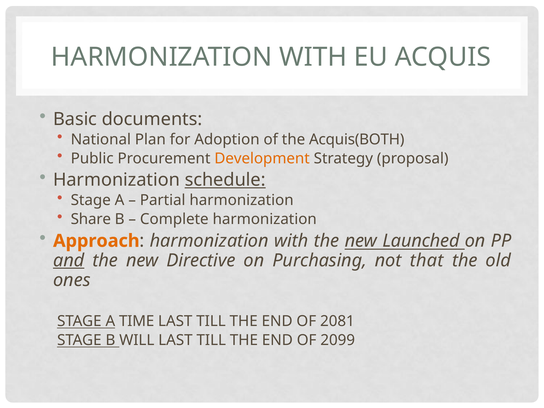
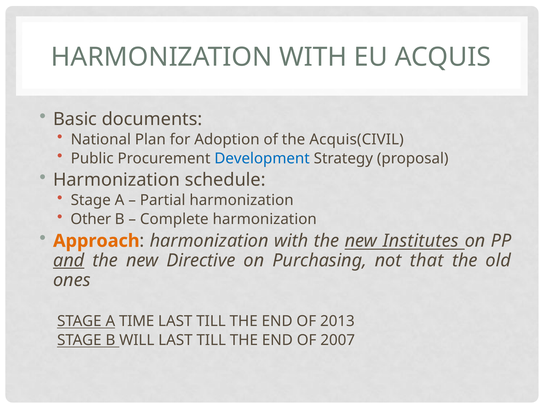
Acquis(BOTH: Acquis(BOTH -> Acquis(CIVIL
Development colour: orange -> blue
schedule underline: present -> none
Share: Share -> Other
Launched: Launched -> Institutes
2081: 2081 -> 2013
2099: 2099 -> 2007
